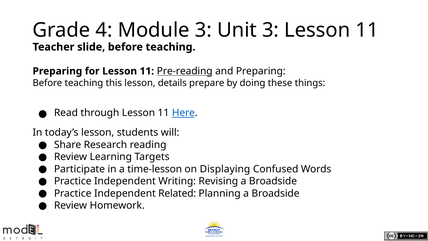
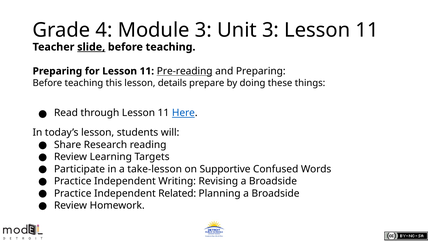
slide underline: none -> present
time-lesson: time-lesson -> take-lesson
Displaying: Displaying -> Supportive
